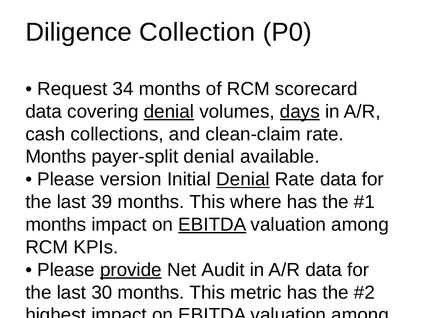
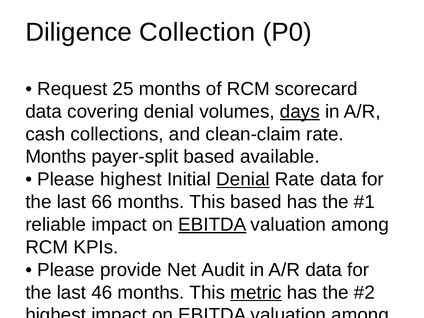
34: 34 -> 25
denial at (169, 112) underline: present -> none
payer-split denial: denial -> based
Please version: version -> highest
39: 39 -> 66
This where: where -> based
months at (56, 225): months -> reliable
provide at (131, 270) underline: present -> none
30: 30 -> 46
metric at (256, 292) underline: none -> present
